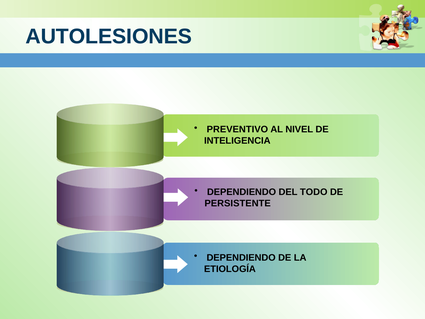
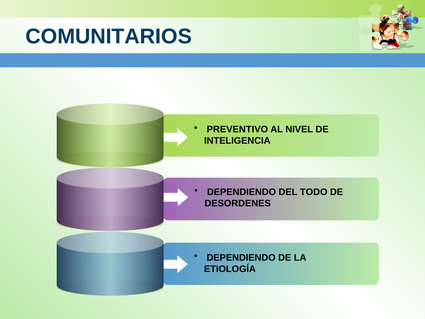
AUTOLESIONES: AUTOLESIONES -> COMUNITARIOS
PERSISTENTE: PERSISTENTE -> DESORDENES
